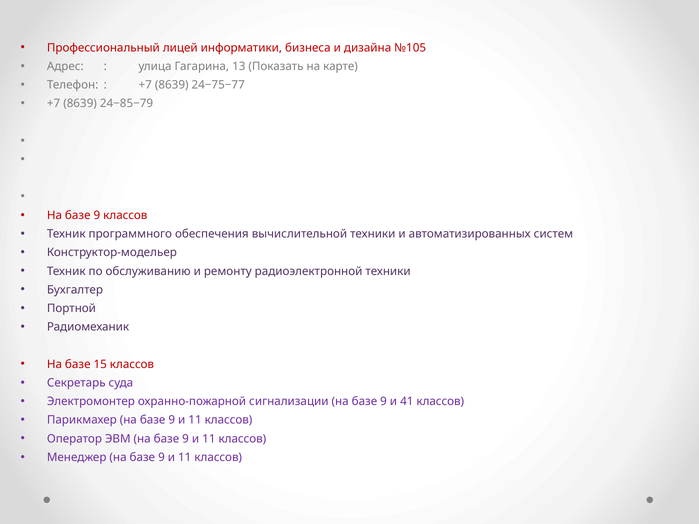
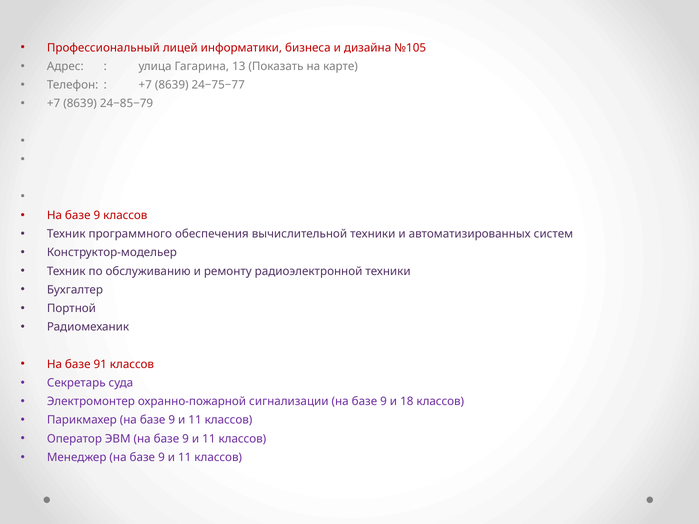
15: 15 -> 91
41: 41 -> 18
